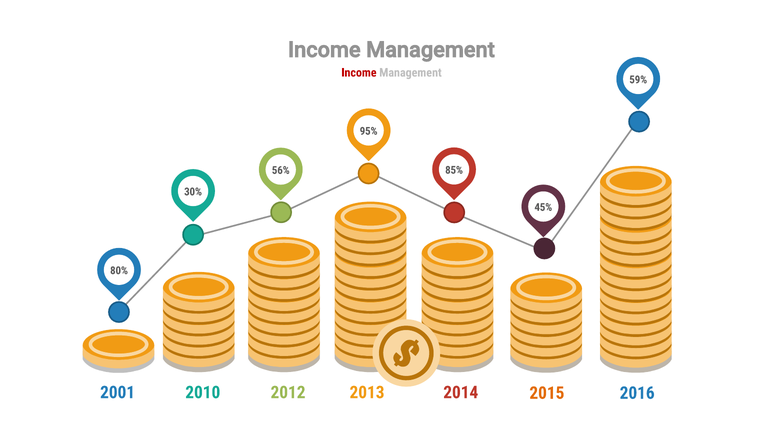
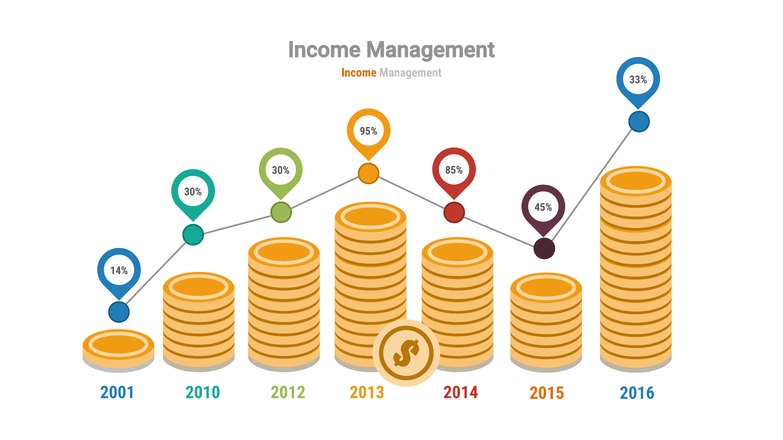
Income at (359, 73) colour: red -> orange
59%: 59% -> 33%
56% at (281, 170): 56% -> 30%
80%: 80% -> 14%
